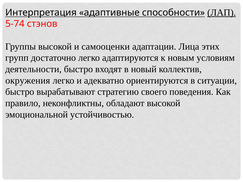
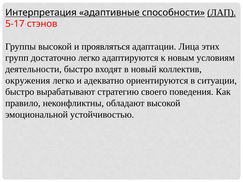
5-74: 5-74 -> 5-17
самооценки: самооценки -> проявляться
